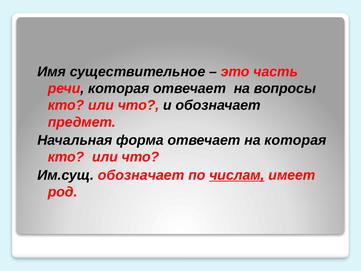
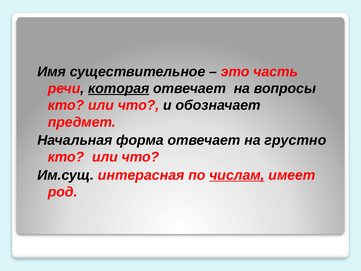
которая at (119, 88) underline: none -> present
на которая: которая -> грустно
Им.сущ обозначает: обозначает -> интерасная
